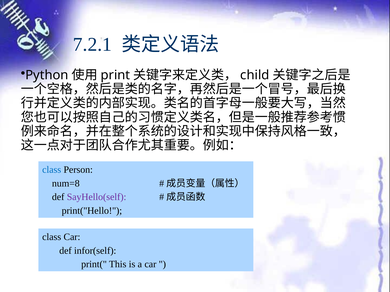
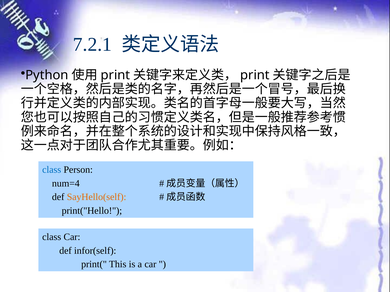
child at (255, 75): child -> print
num=8: num=8 -> num=4
SayHello(self colour: purple -> orange
